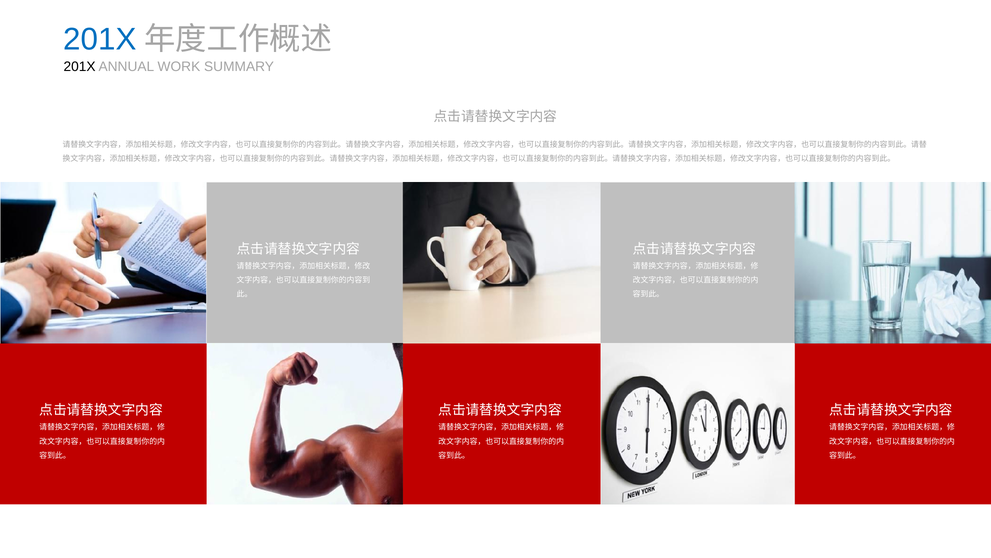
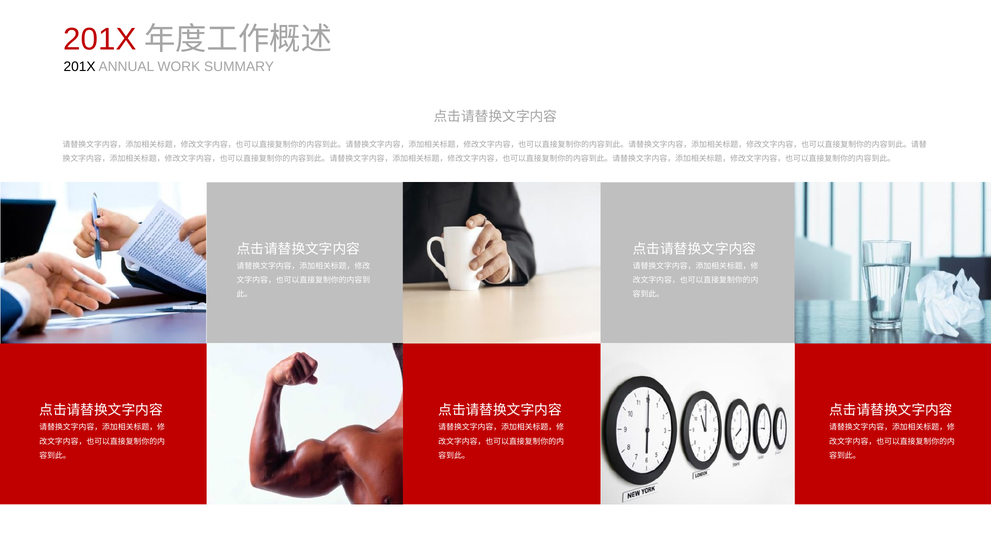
201X at (100, 39) colour: blue -> red
